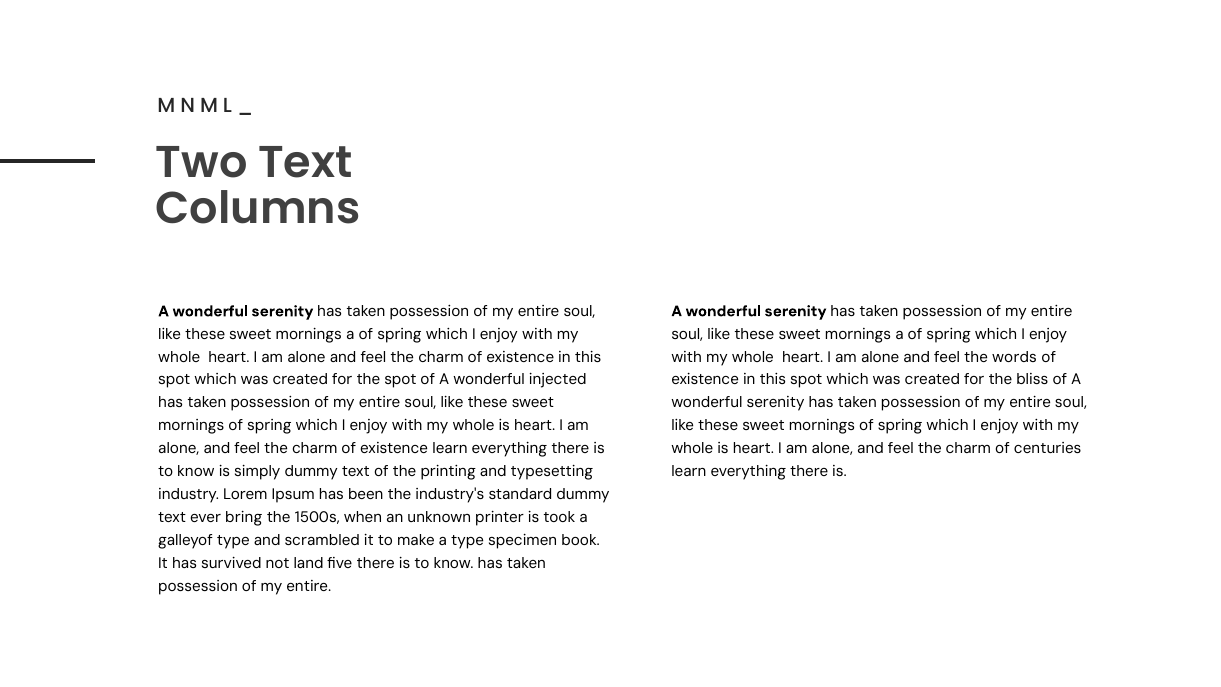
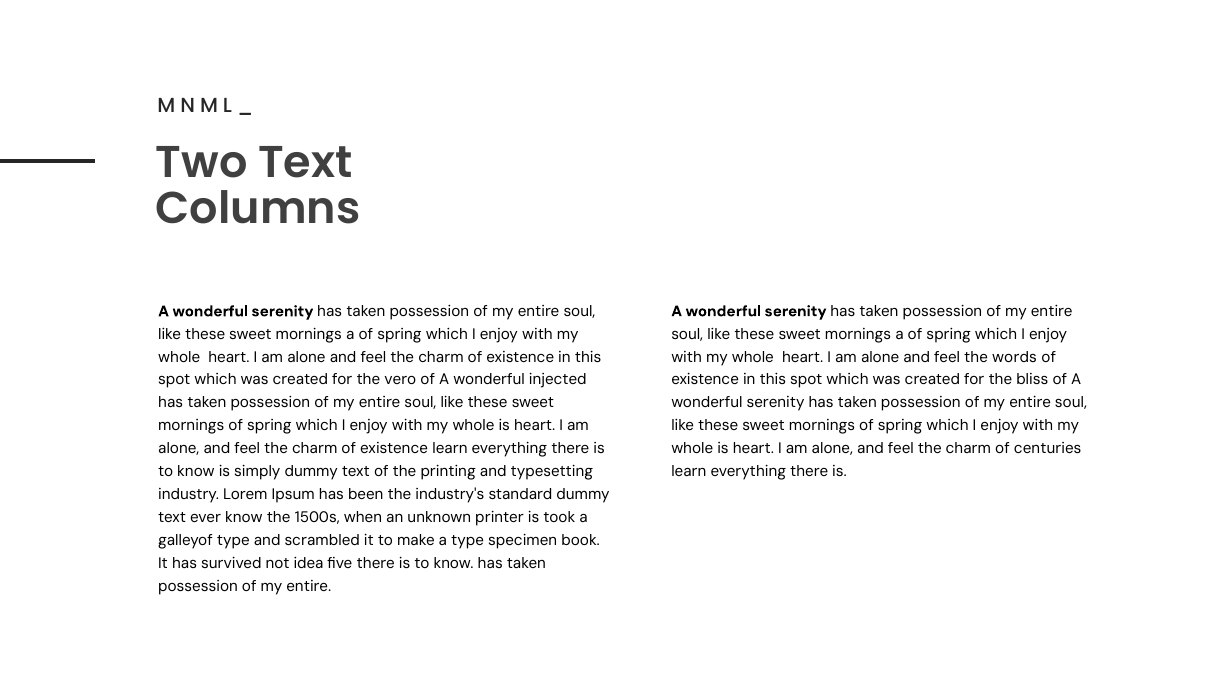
the spot: spot -> vero
ever bring: bring -> know
land: land -> idea
